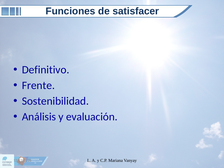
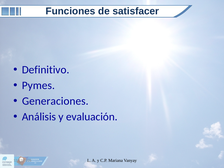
Frente: Frente -> Pymes
Sostenibilidad: Sostenibilidad -> Generaciones
